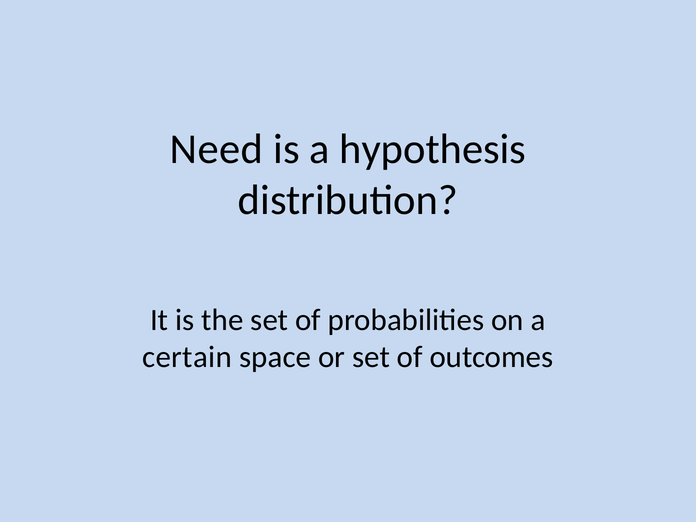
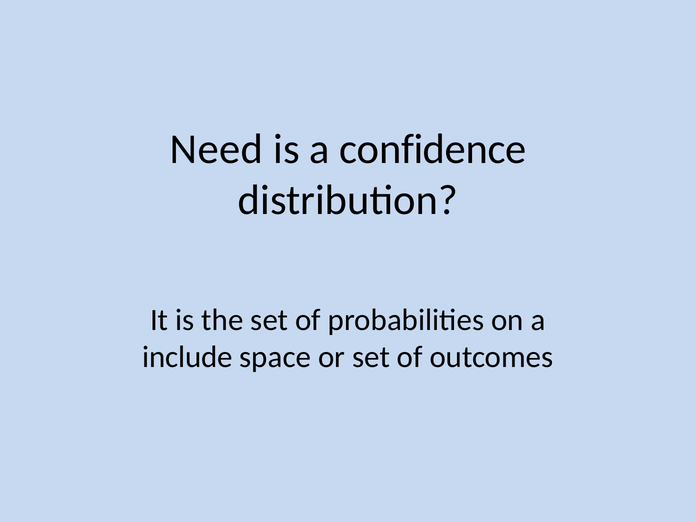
hypothesis: hypothesis -> confidence
certain: certain -> include
